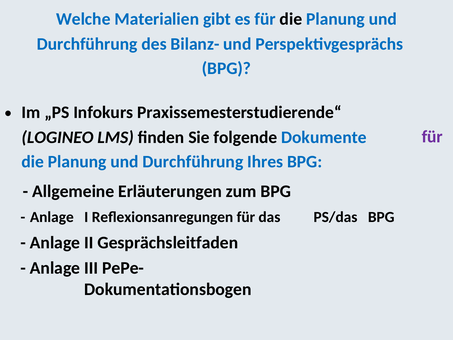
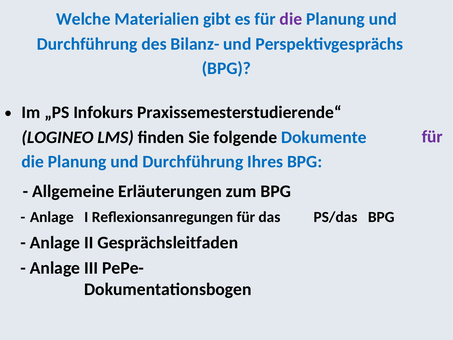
die at (291, 19) colour: black -> purple
